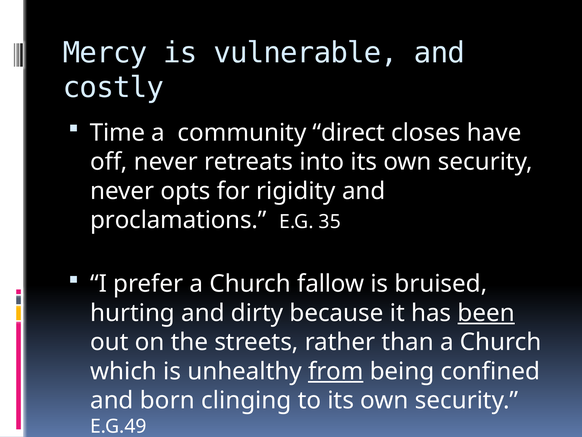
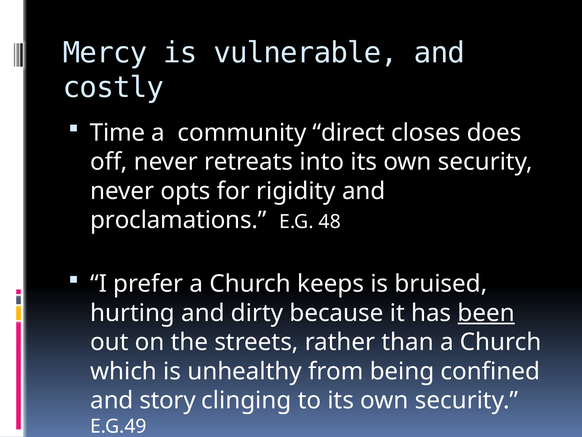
have: have -> does
35: 35 -> 48
fallow: fallow -> keeps
from underline: present -> none
born: born -> story
